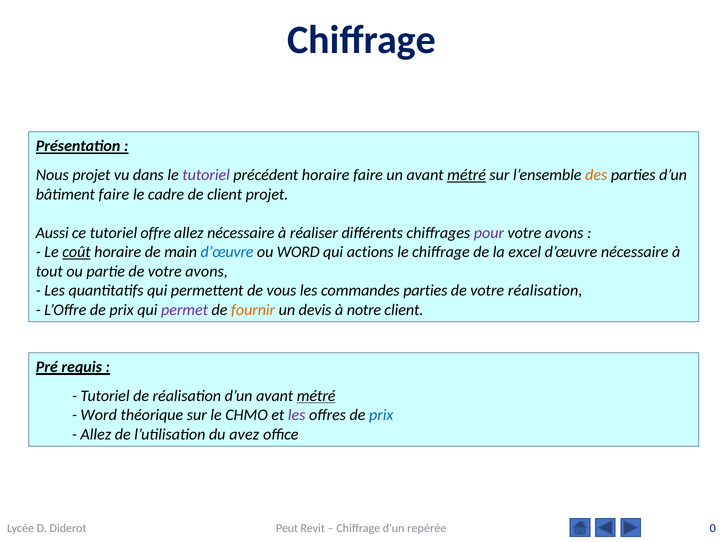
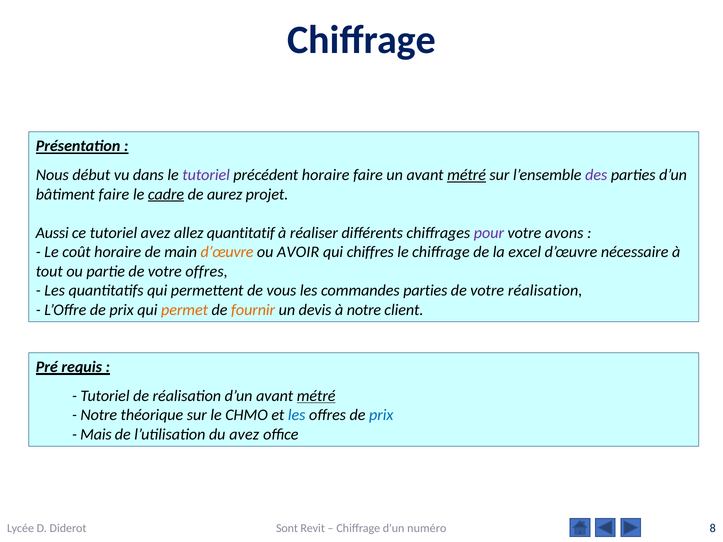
Nous projet: projet -> début
des colour: orange -> purple
cadre underline: none -> present
de client: client -> aurez
tutoriel offre: offre -> avez
allez nécessaire: nécessaire -> quantitatif
coût underline: present -> none
d’œuvre at (227, 252) colour: blue -> orange
ou WORD: WORD -> AVOIR
actions: actions -> chiffres
de votre avons: avons -> offres
permet colour: purple -> orange
Word at (99, 415): Word -> Notre
les at (297, 415) colour: purple -> blue
Allez at (96, 435): Allez -> Mais
Peut: Peut -> Sont
repérée: repérée -> numéro
0: 0 -> 8
